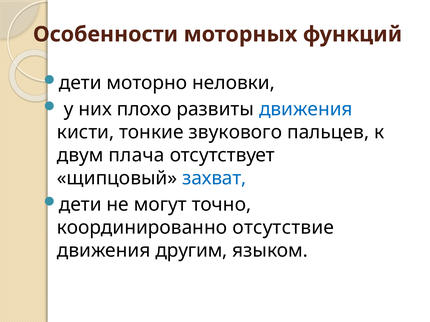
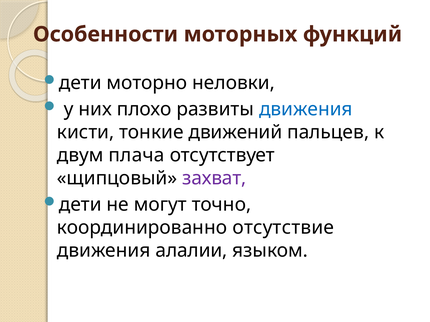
звукового: звукового -> движений
захват colour: blue -> purple
другим: другим -> алалии
